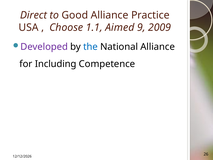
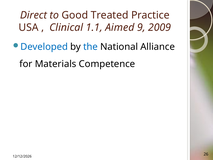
Good Alliance: Alliance -> Treated
Choose: Choose -> Clinical
Developed colour: purple -> blue
Including: Including -> Materials
